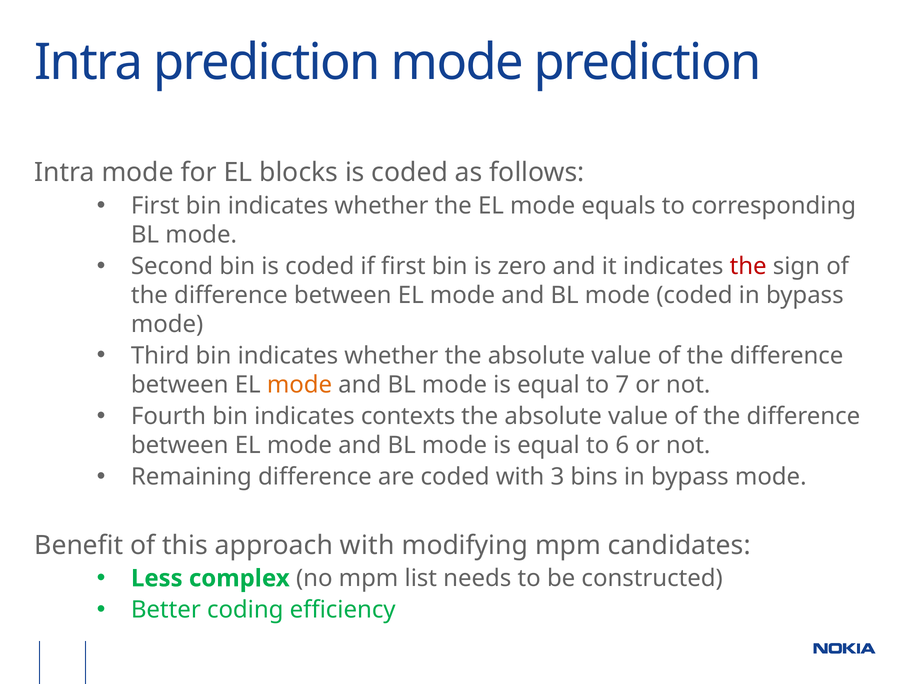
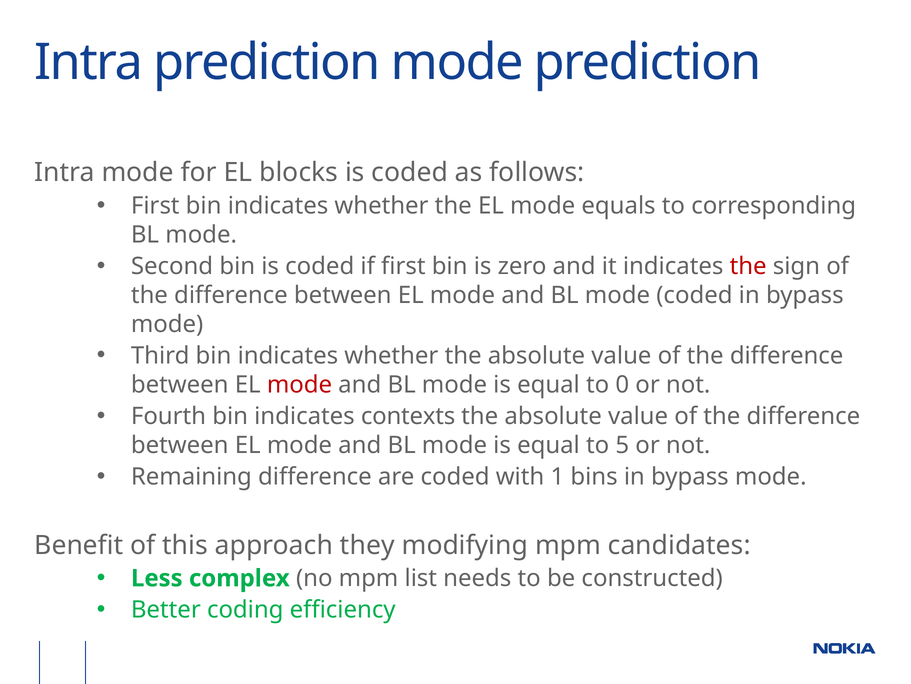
mode at (299, 384) colour: orange -> red
7: 7 -> 0
6: 6 -> 5
3: 3 -> 1
approach with: with -> they
